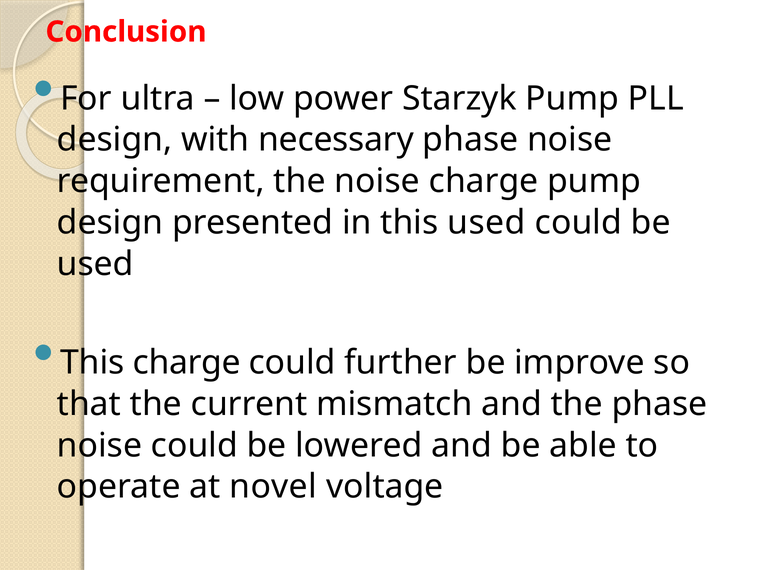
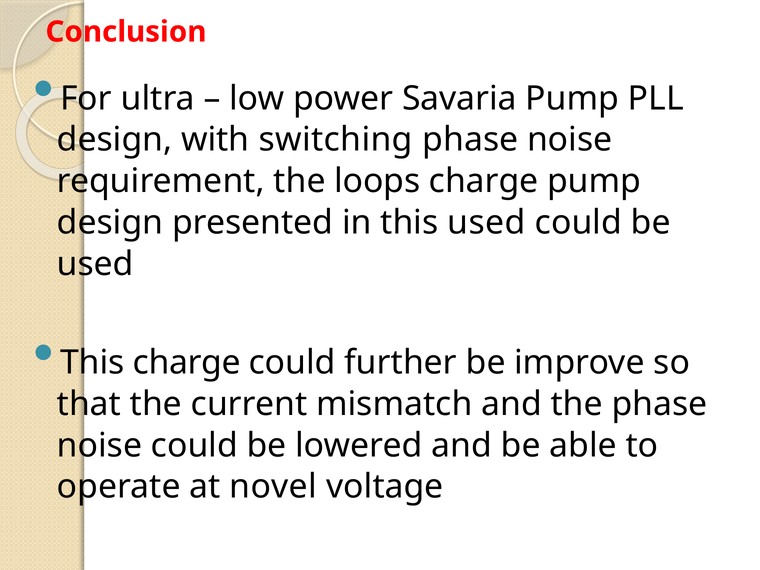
Starzyk: Starzyk -> Savaria
necessary: necessary -> switching
the noise: noise -> loops
